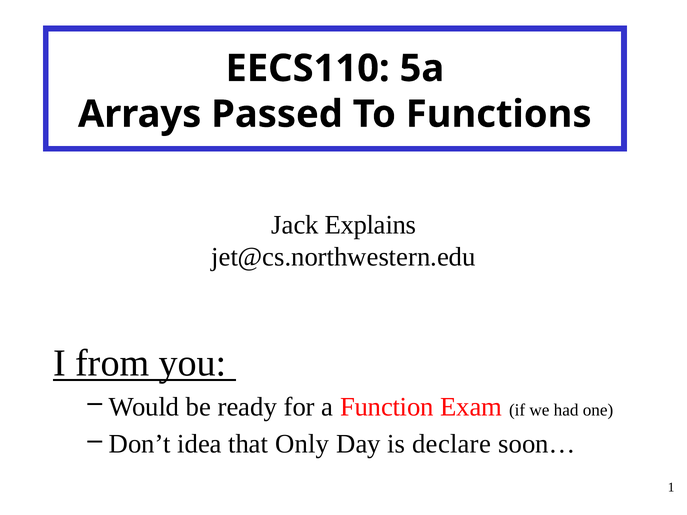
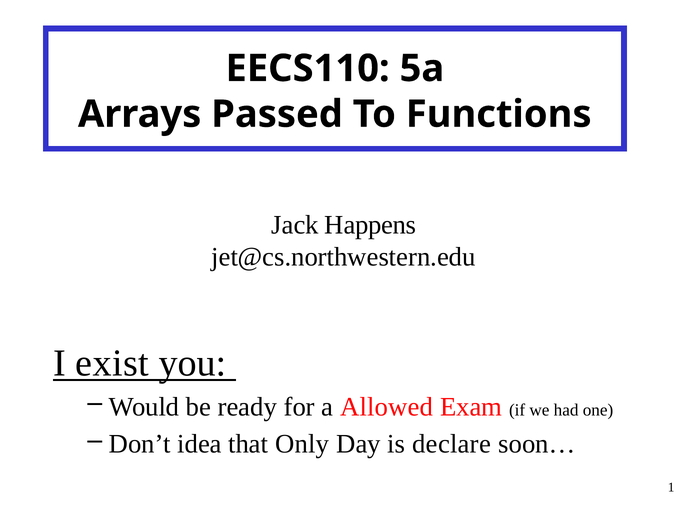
Explains: Explains -> Happens
from: from -> exist
Function: Function -> Allowed
